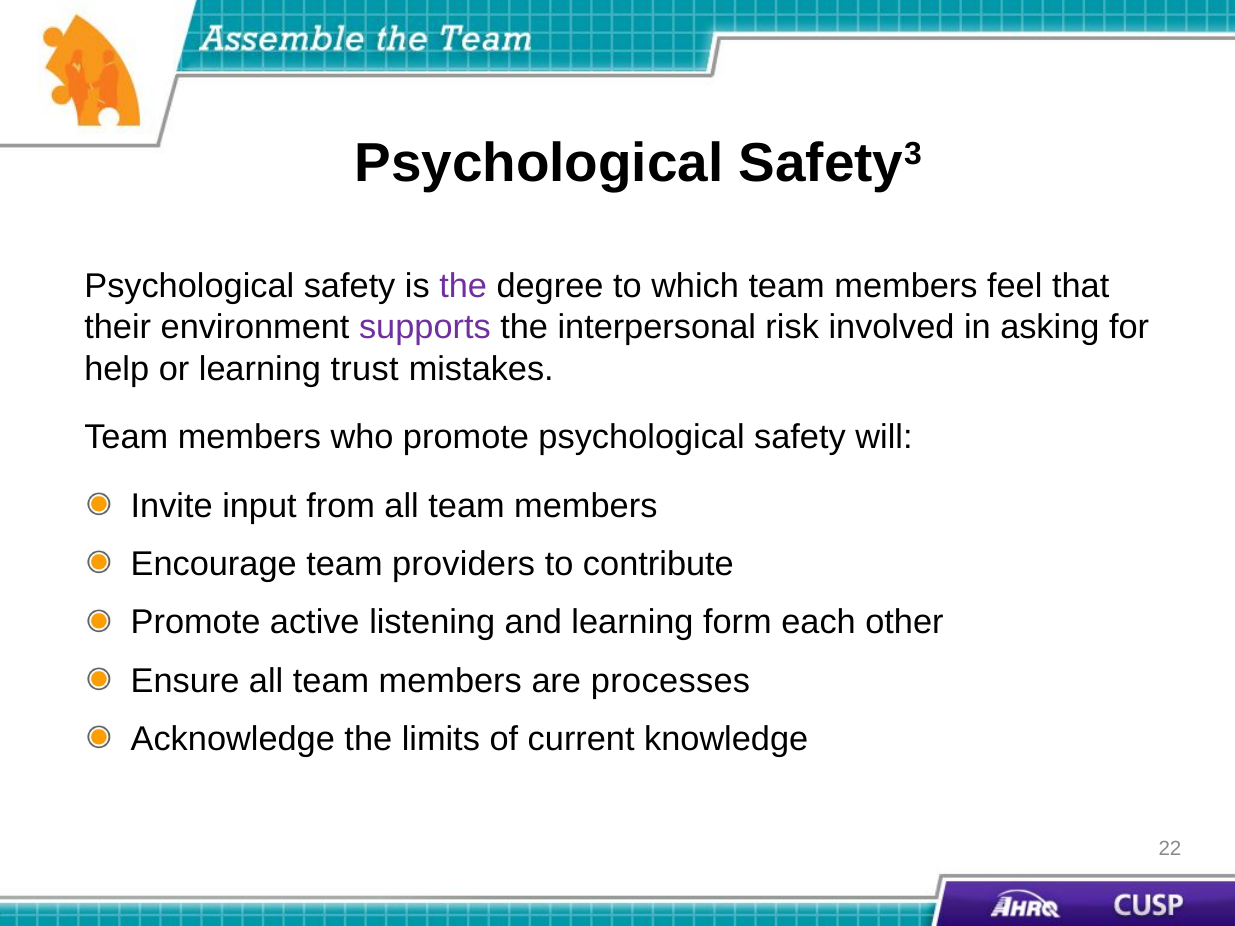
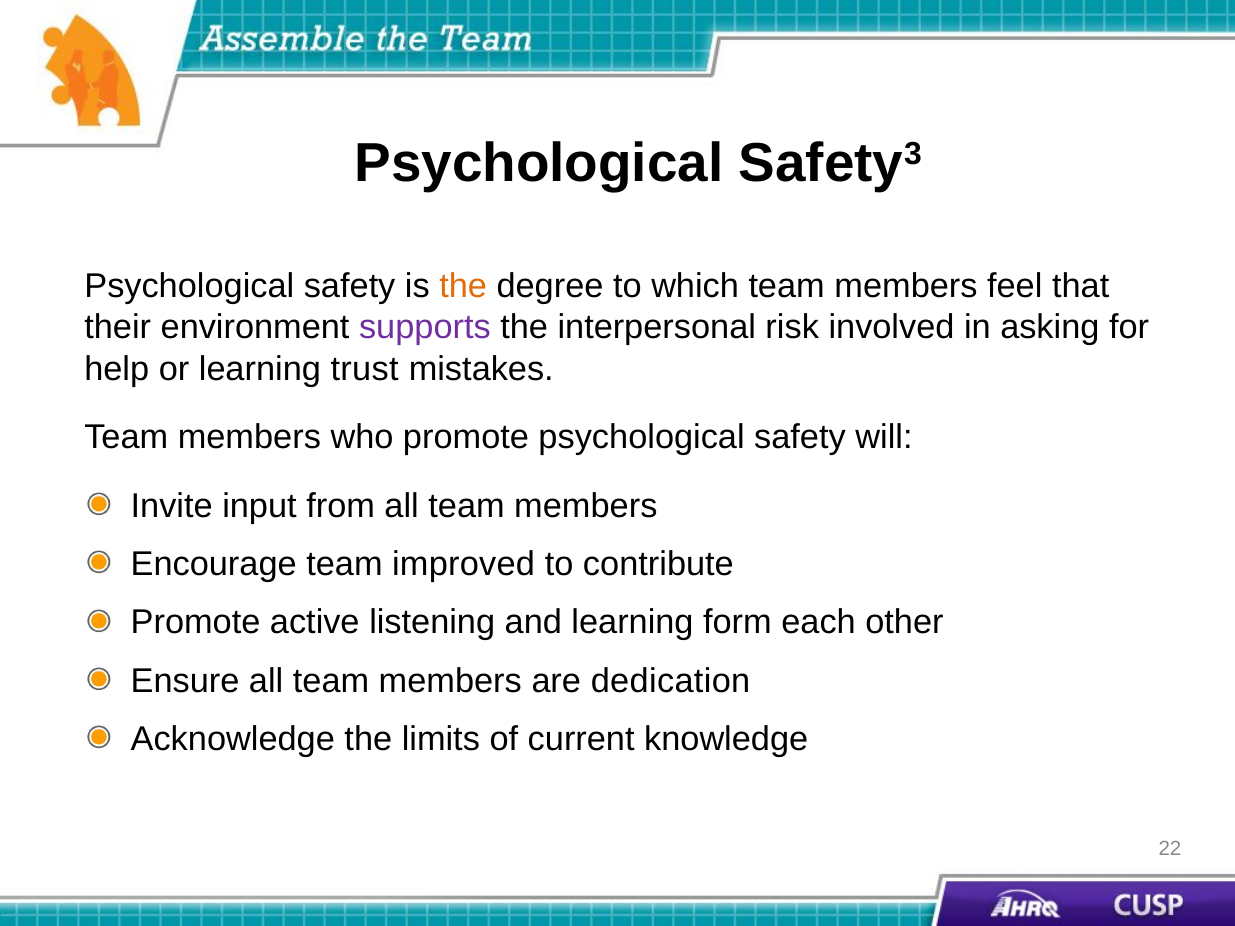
the at (463, 286) colour: purple -> orange
providers: providers -> improved
processes: processes -> dedication
